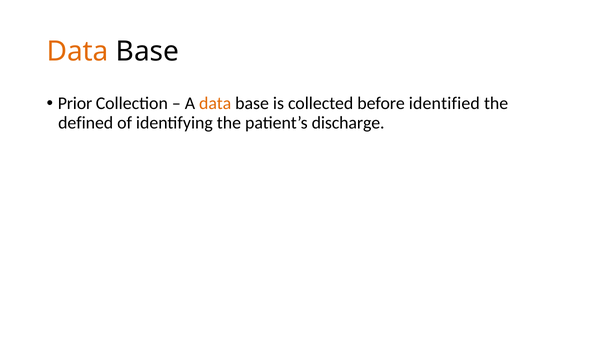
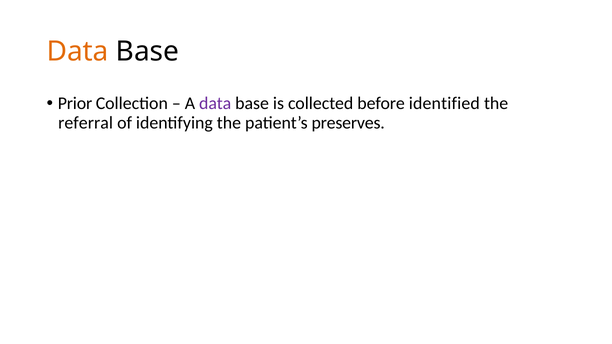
data at (215, 103) colour: orange -> purple
defined: defined -> referral
discharge: discharge -> preserves
